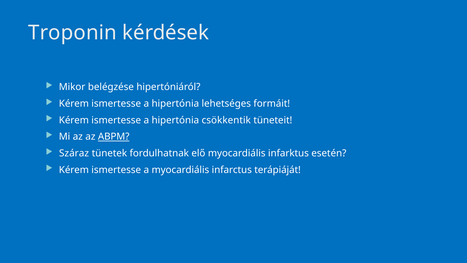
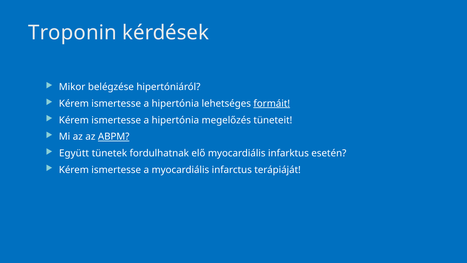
formáit underline: none -> present
csökkentik: csökkentik -> megelőzés
Száraz: Száraz -> Együtt
